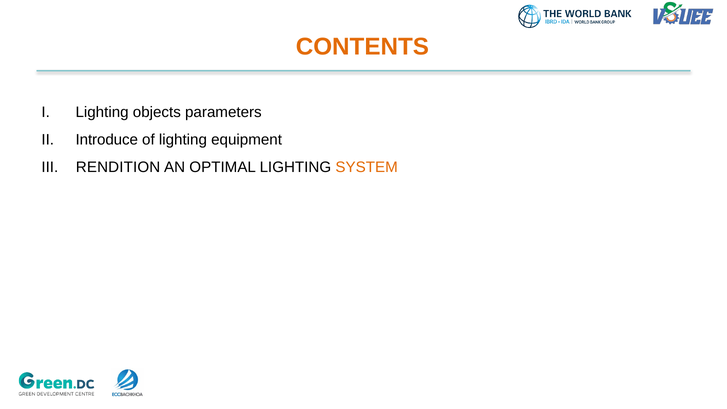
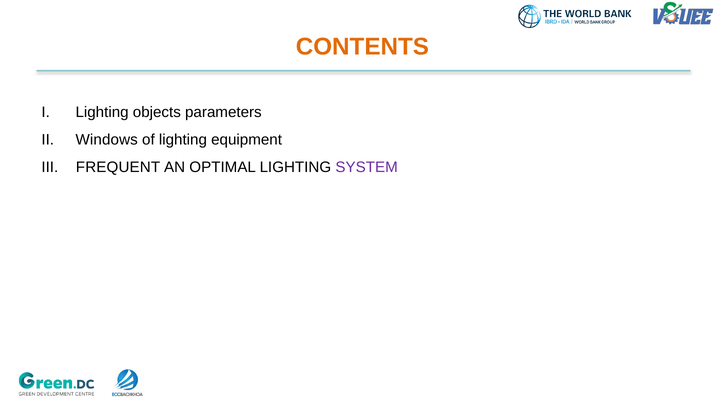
Introduce: Introduce -> Windows
RENDITION: RENDITION -> FREQUENT
SYSTEM colour: orange -> purple
